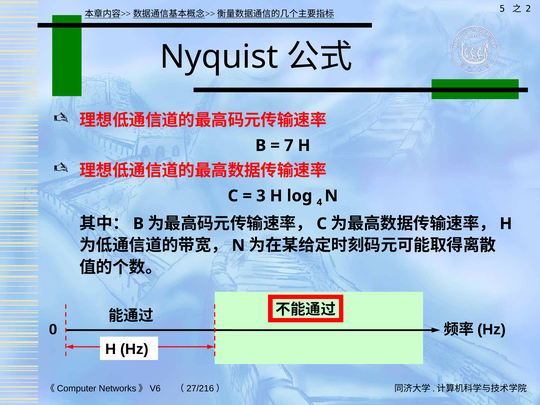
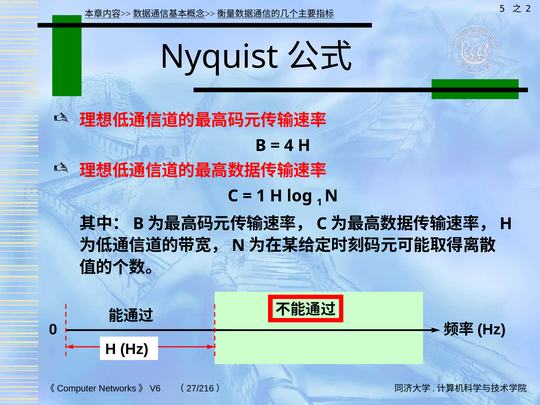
7: 7 -> 4
3 at (261, 196): 3 -> 1
log 4: 4 -> 1
